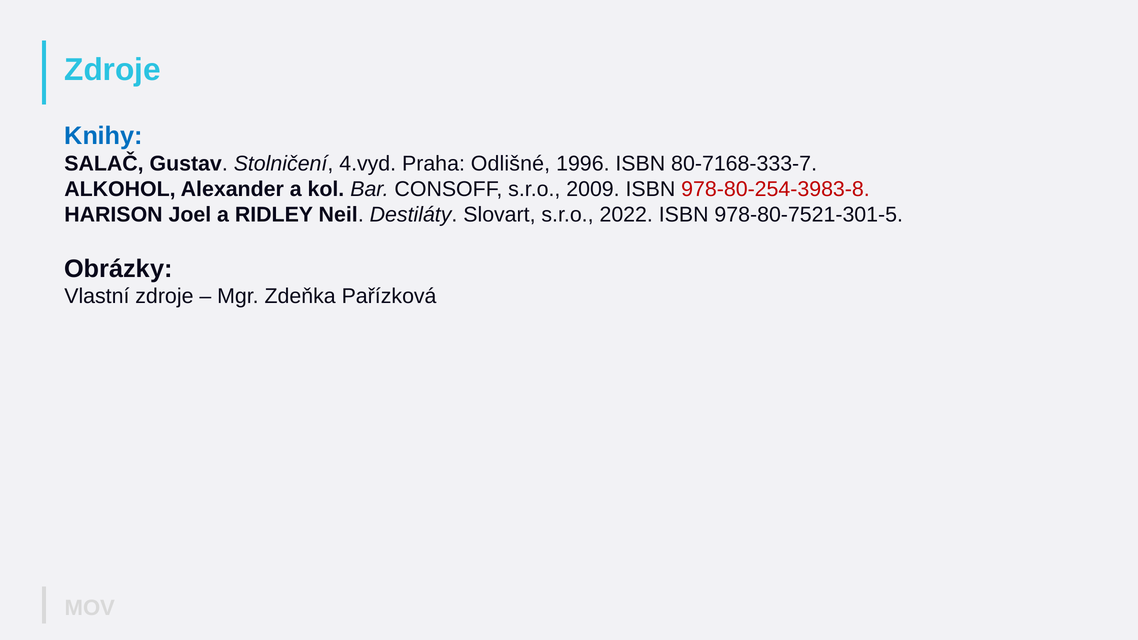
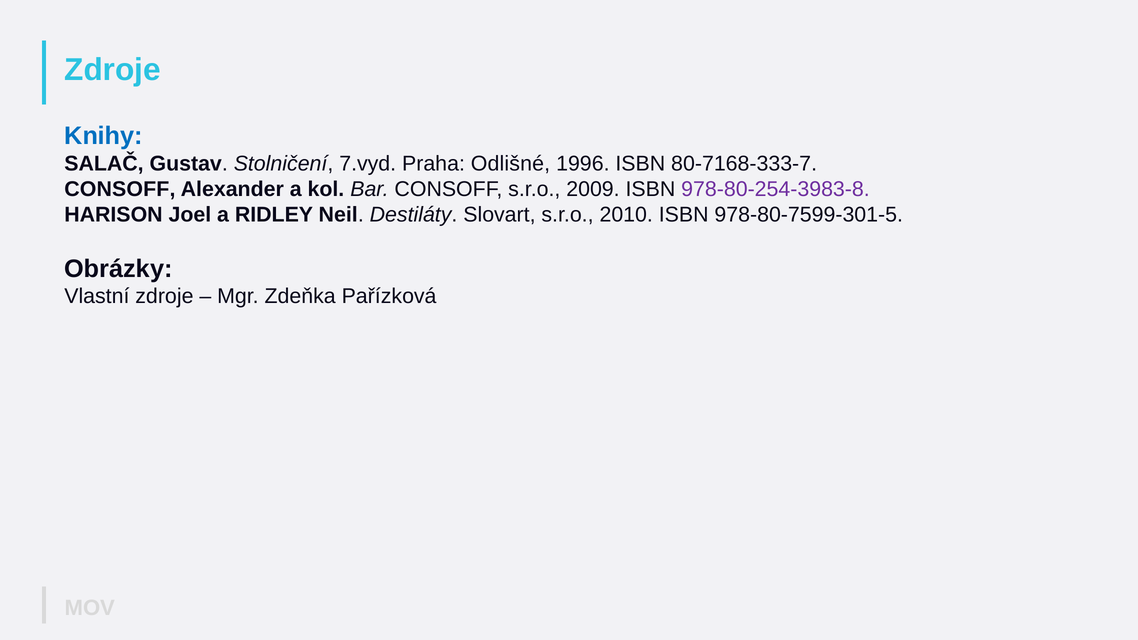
4.vyd: 4.vyd -> 7.vyd
ALKOHOL at (120, 189): ALKOHOL -> CONSOFF
978-80-254-3983-8 colour: red -> purple
2022: 2022 -> 2010
978-80-7521-301-5: 978-80-7521-301-5 -> 978-80-7599-301-5
